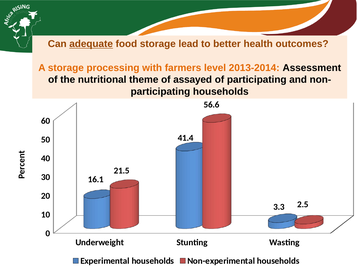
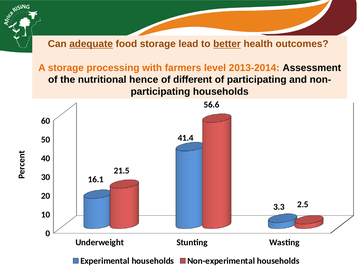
better underline: none -> present
theme: theme -> hence
assayed: assayed -> different
